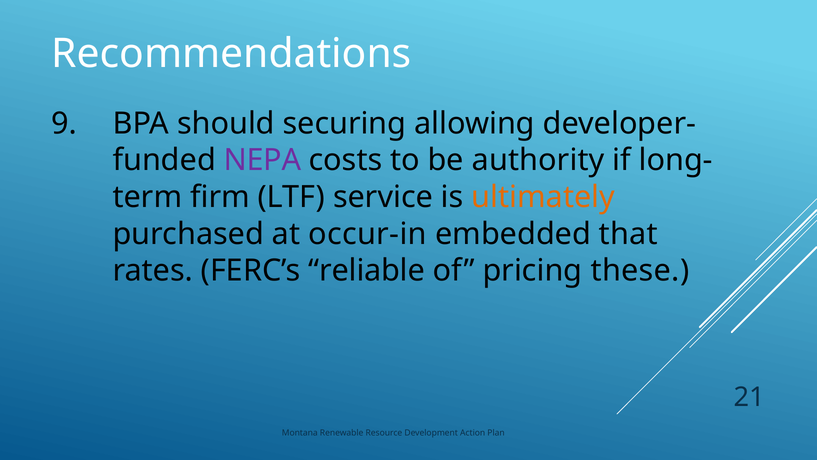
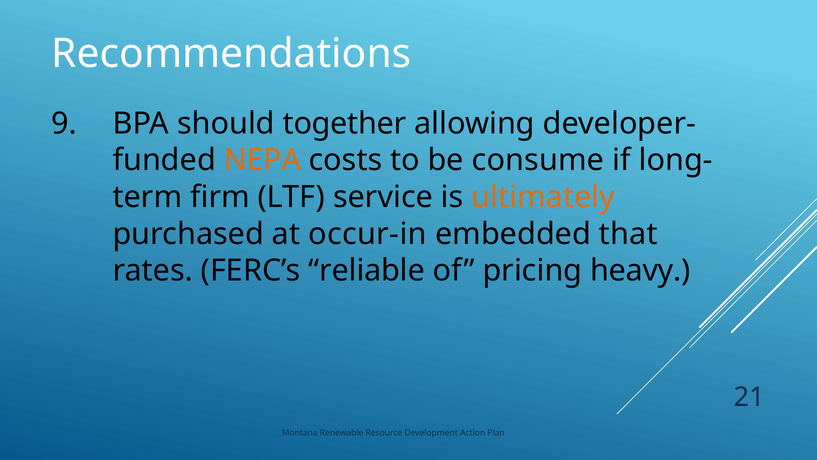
securing: securing -> together
NEPA colour: purple -> orange
authority: authority -> consume
these: these -> heavy
